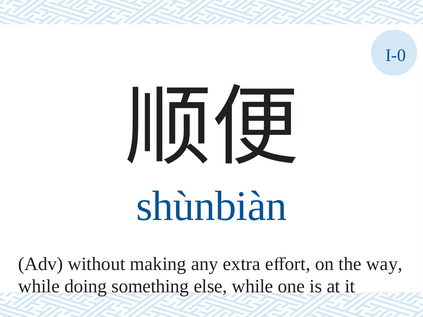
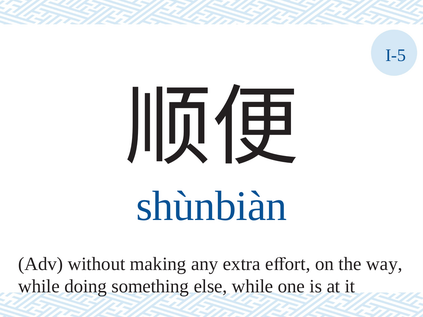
I-0: I-0 -> I-5
